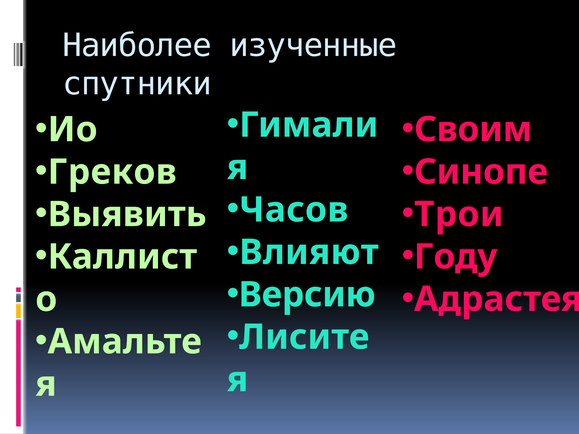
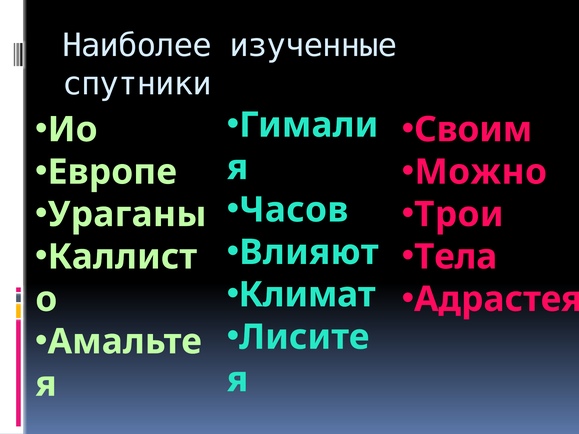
Греков: Греков -> Европе
Синопе: Синопе -> Можно
Выявить: Выявить -> Ураганы
Году: Году -> Тела
Версию: Версию -> Климат
